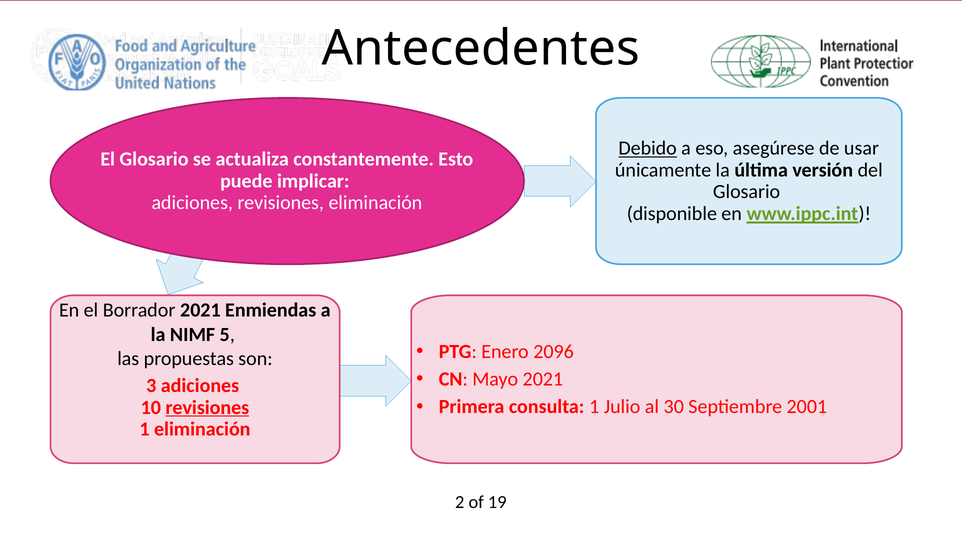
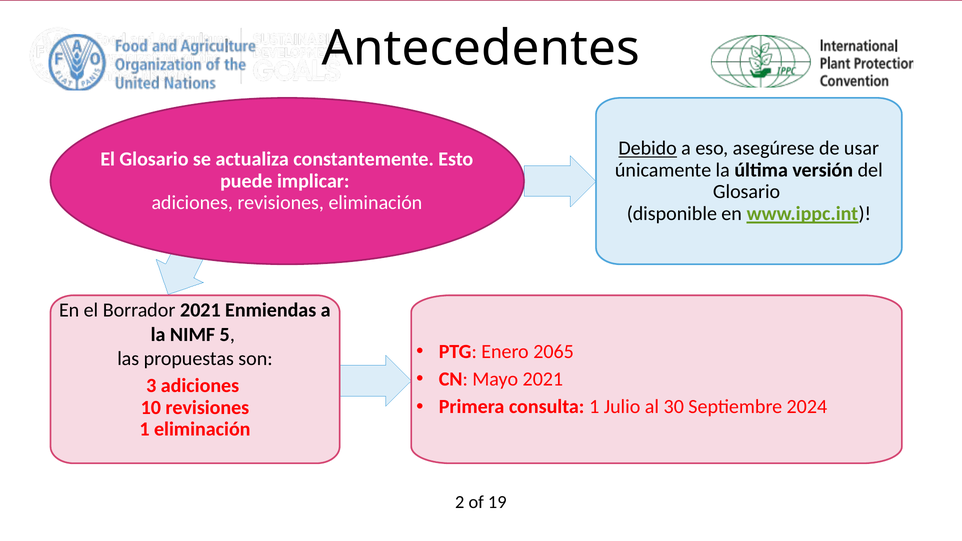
2096: 2096 -> 2065
2001: 2001 -> 2024
revisiones at (207, 408) underline: present -> none
